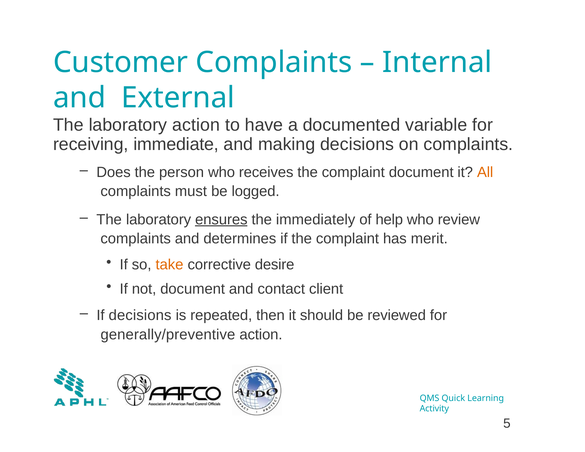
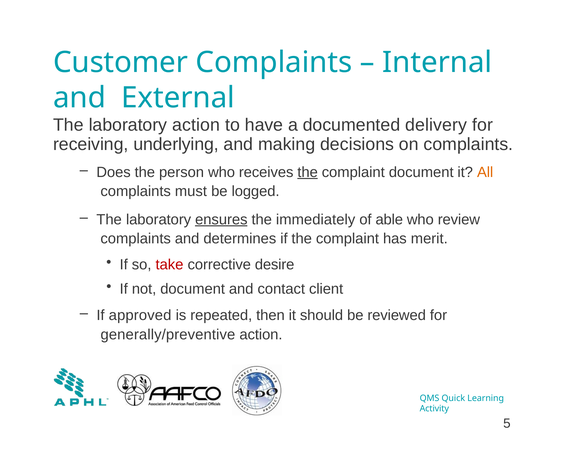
variable: variable -> delivery
immediate: immediate -> underlying
the at (308, 172) underline: none -> present
help: help -> able
take colour: orange -> red
If decisions: decisions -> approved
